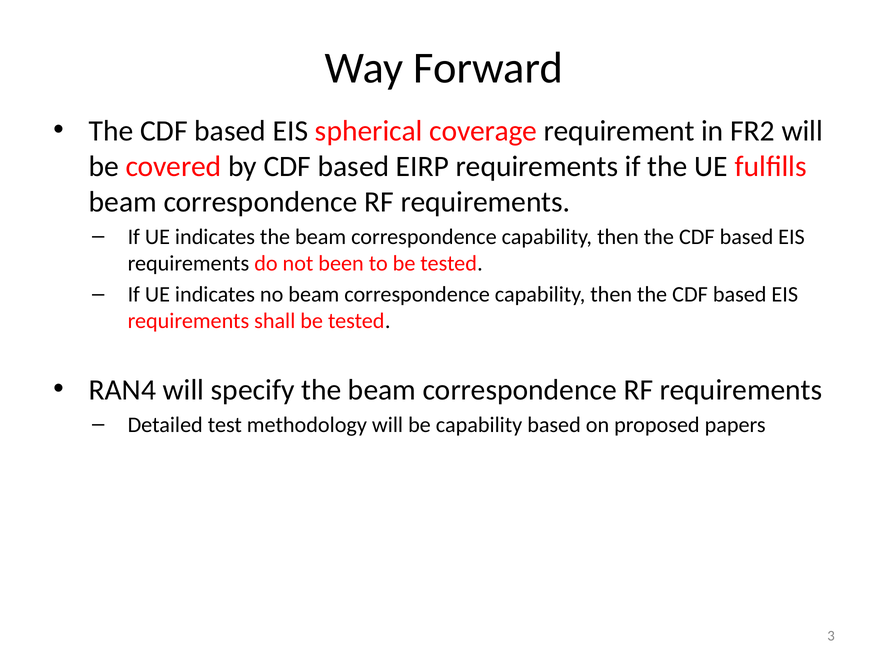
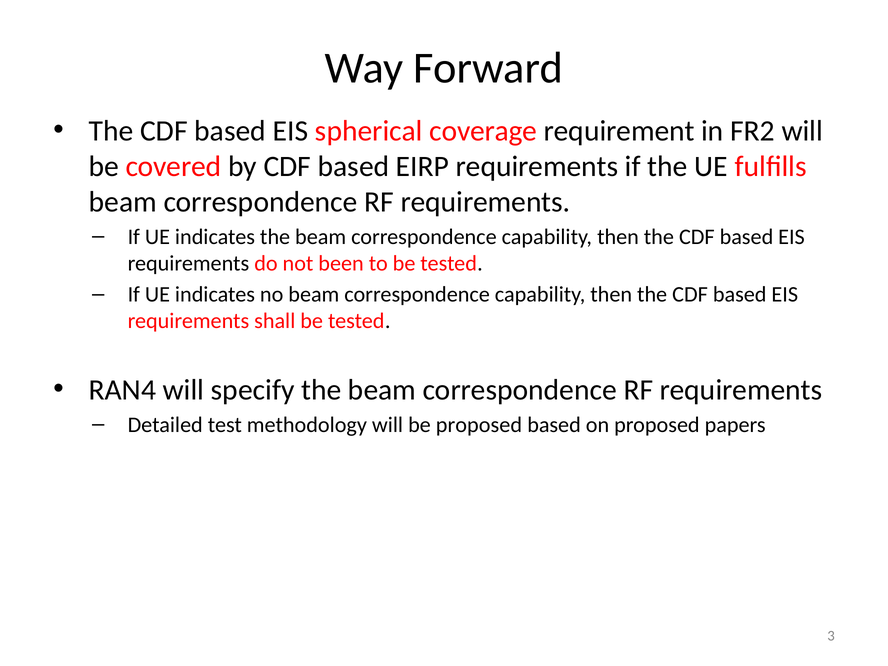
be capability: capability -> proposed
